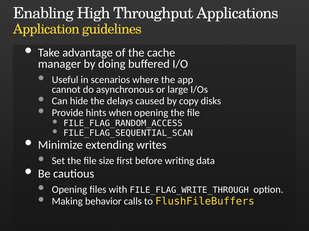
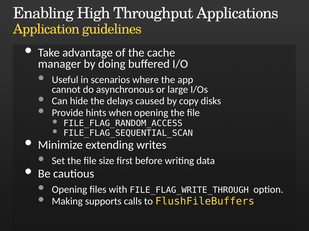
behavior: behavior -> supports
